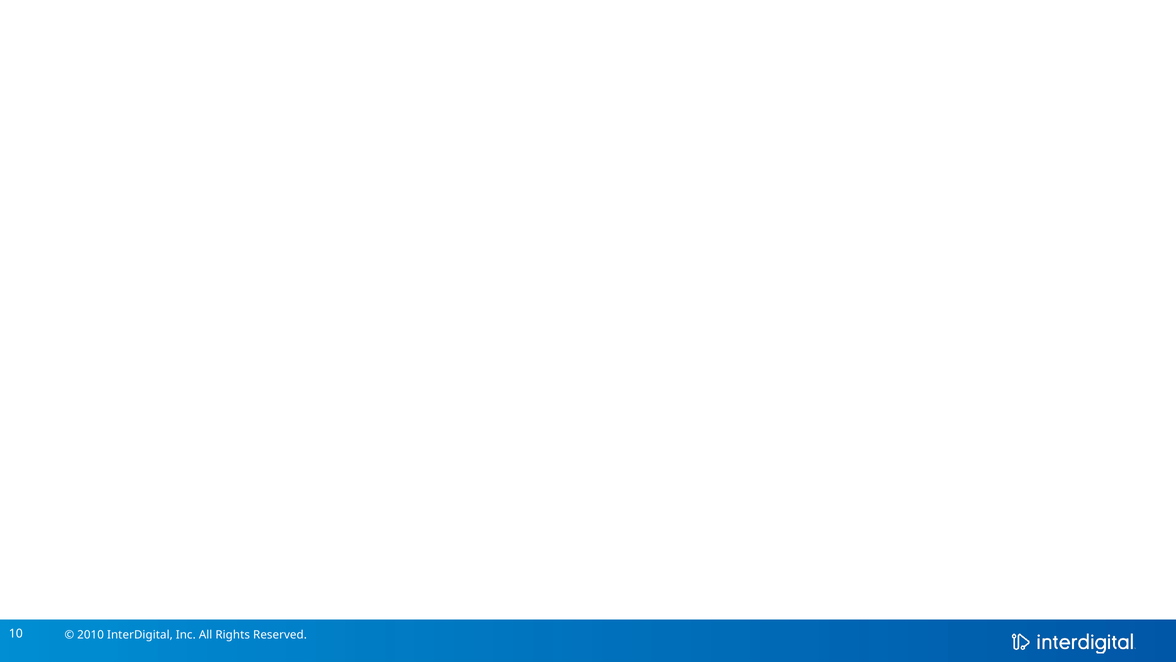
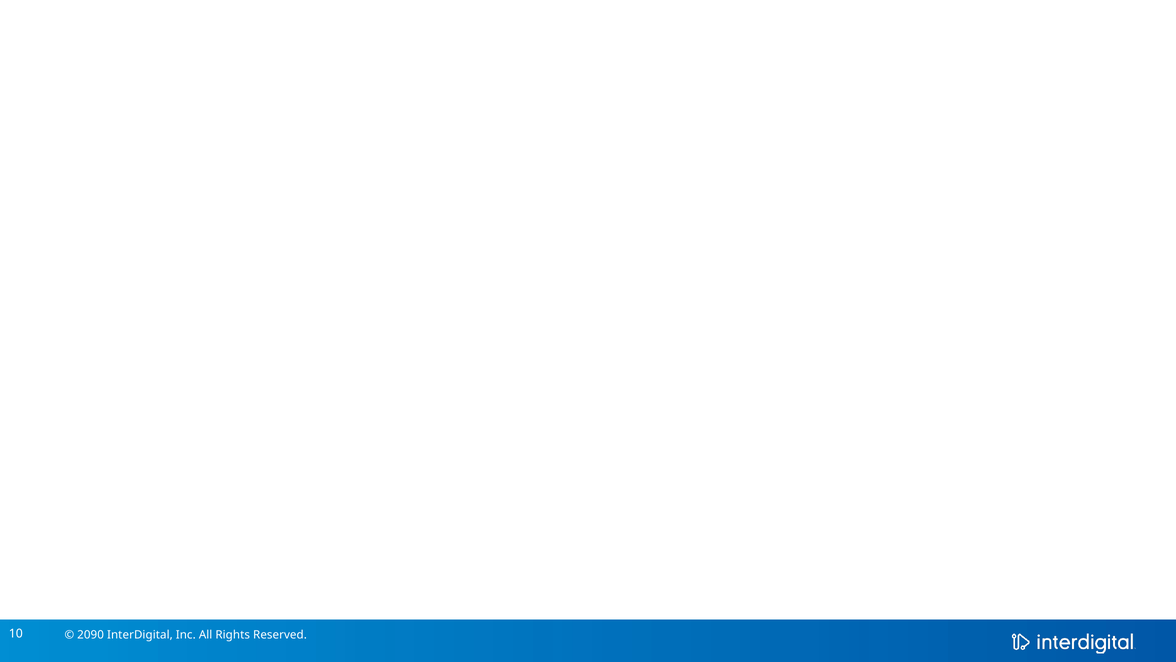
2010: 2010 -> 2090
